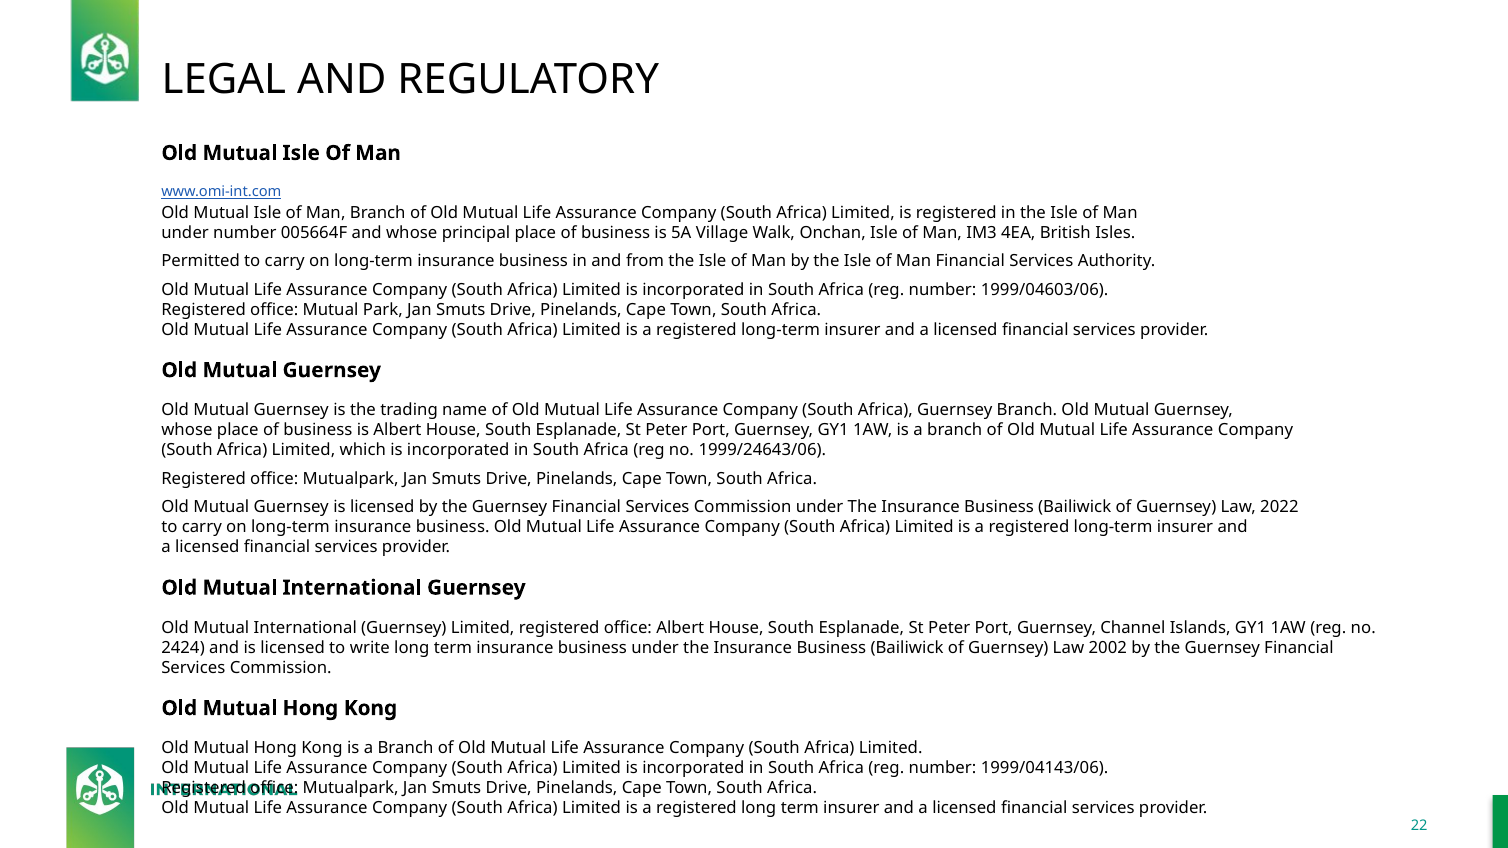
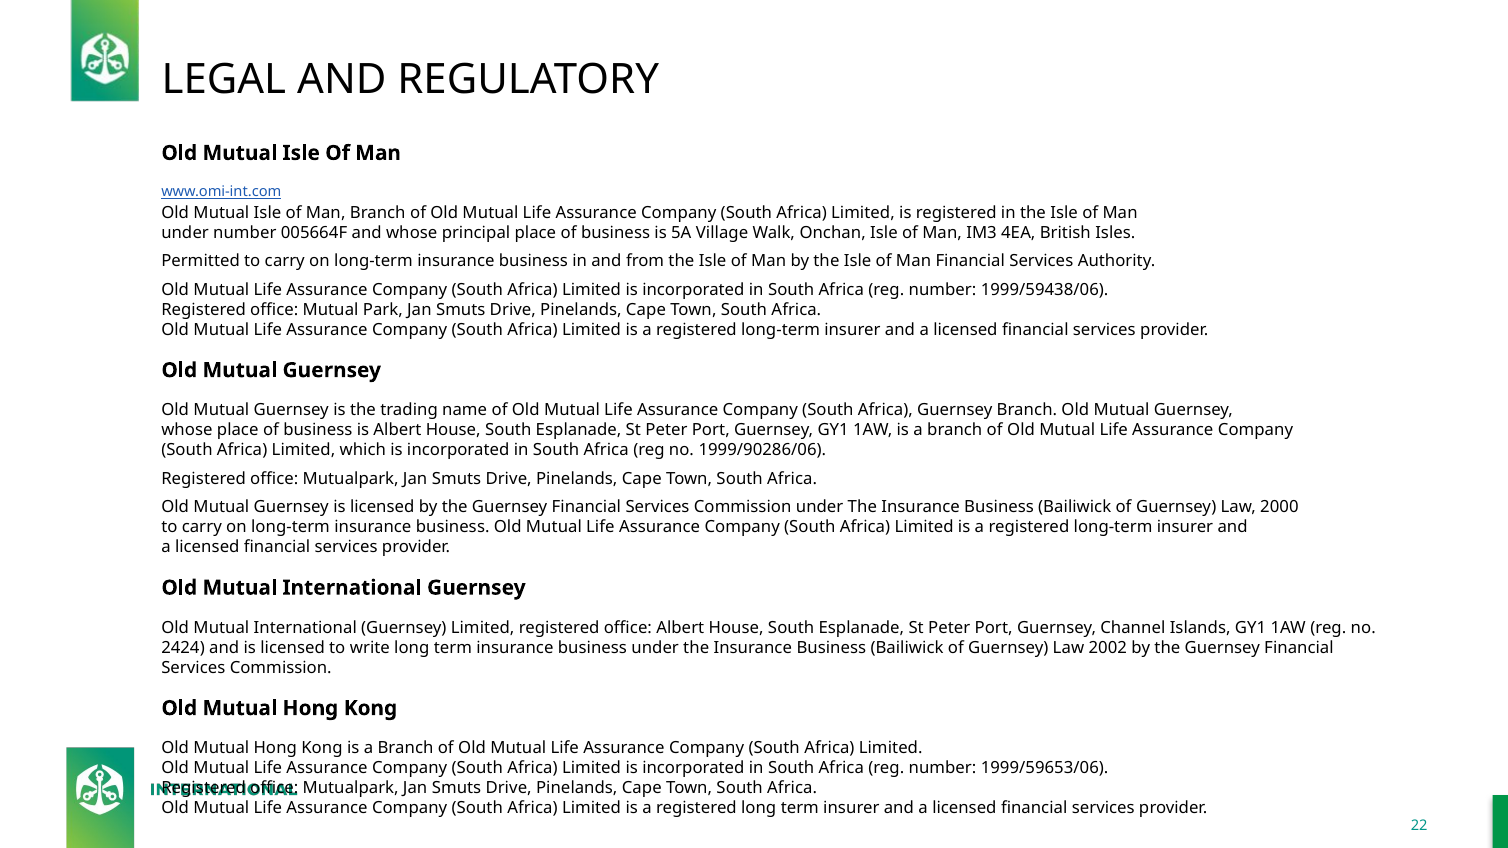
1999/04603/06: 1999/04603/06 -> 1999/59438/06
1999/24643/06: 1999/24643/06 -> 1999/90286/06
2022: 2022 -> 2000
1999/04143/06: 1999/04143/06 -> 1999/59653/06
